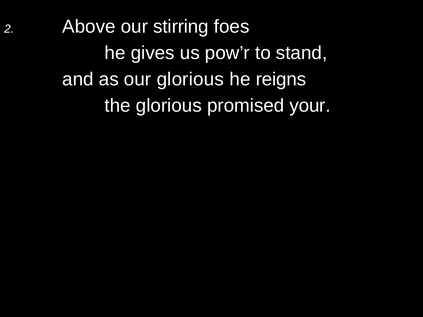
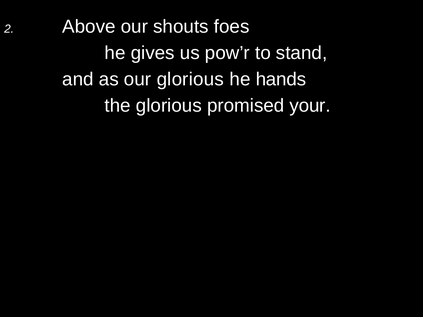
stirring: stirring -> shouts
reigns: reigns -> hands
